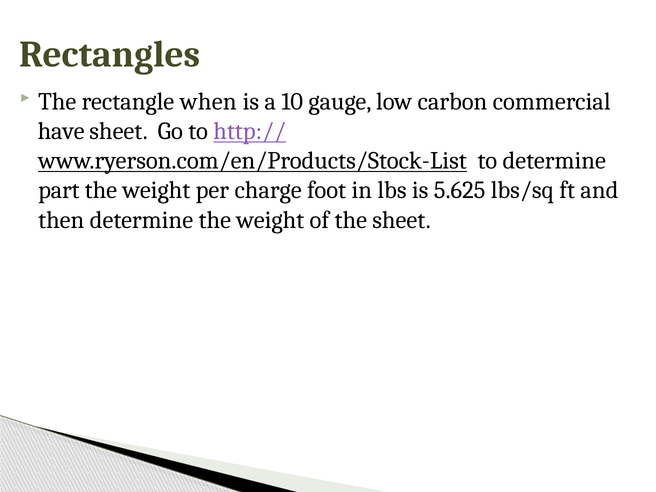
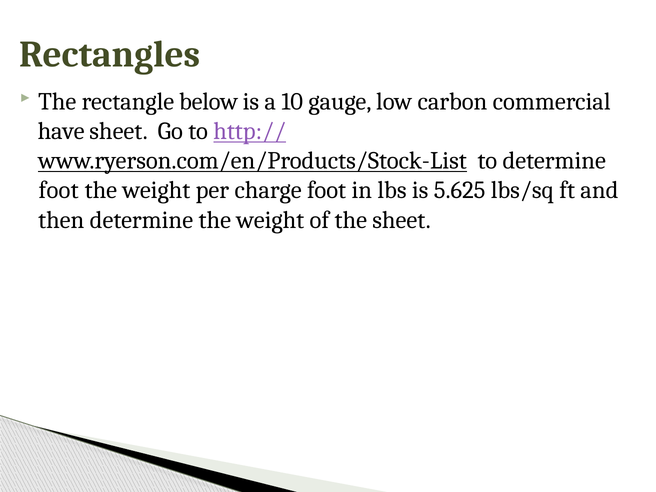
when: when -> below
part at (59, 190): part -> foot
